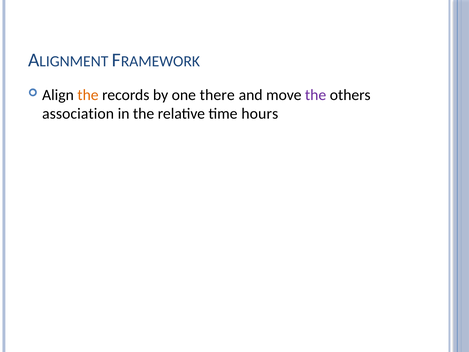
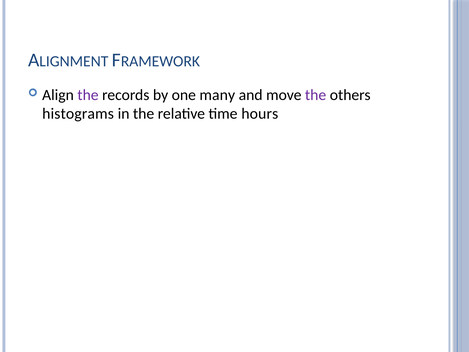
the at (88, 95) colour: orange -> purple
there: there -> many
association: association -> histograms
